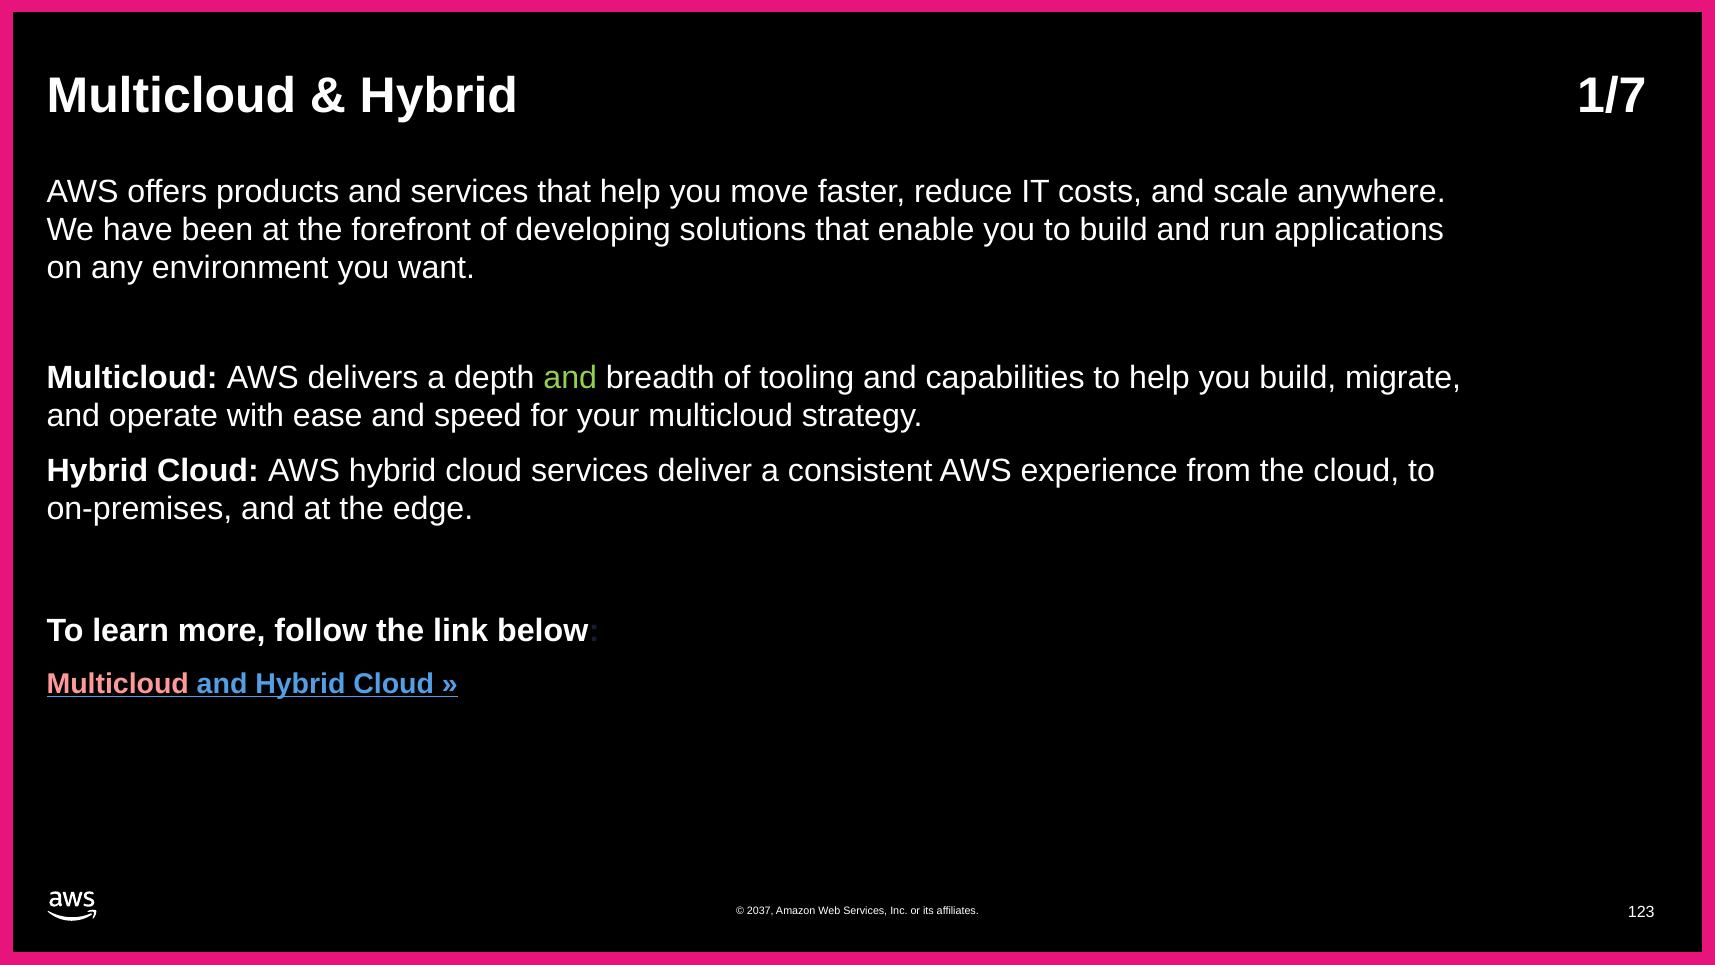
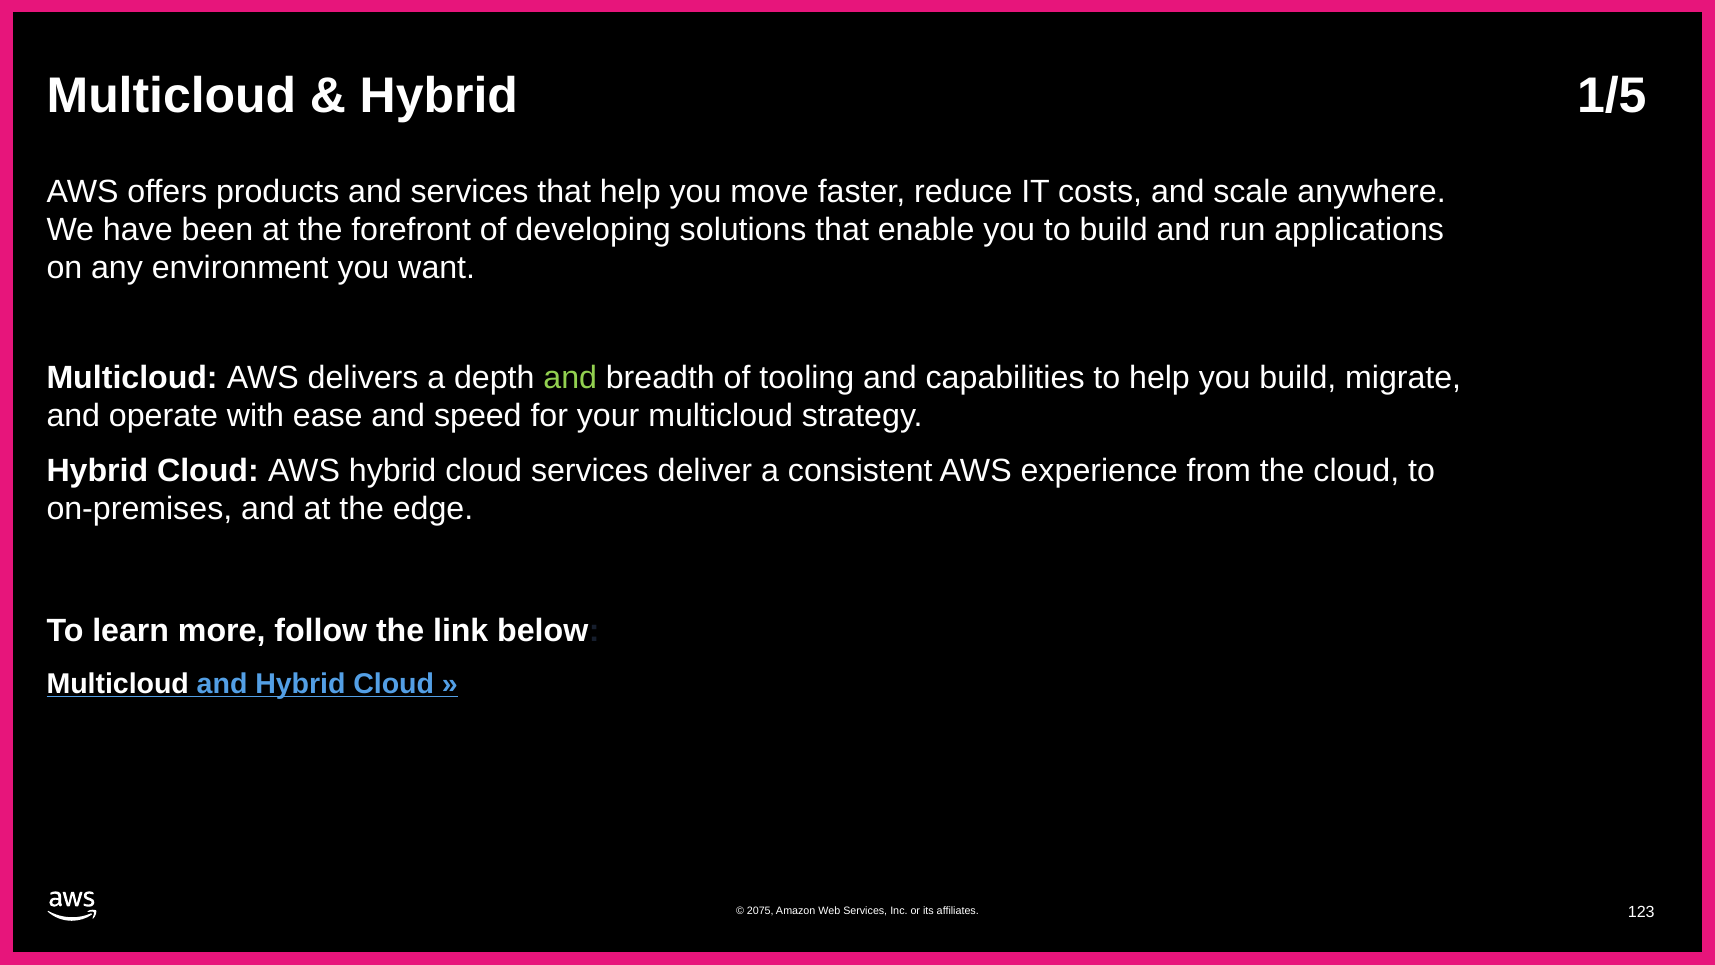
1/7: 1/7 -> 1/5
Multicloud at (118, 684) colour: pink -> white
2037: 2037 -> 2075
